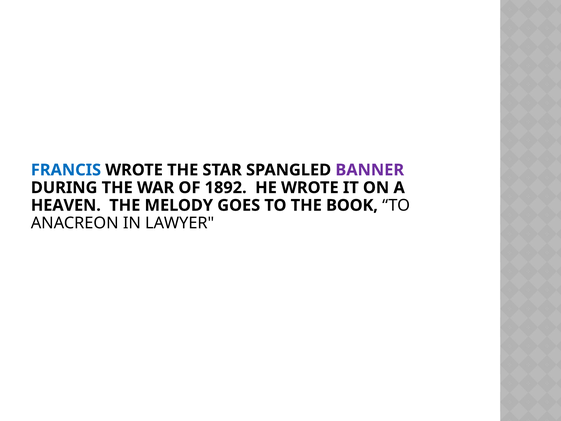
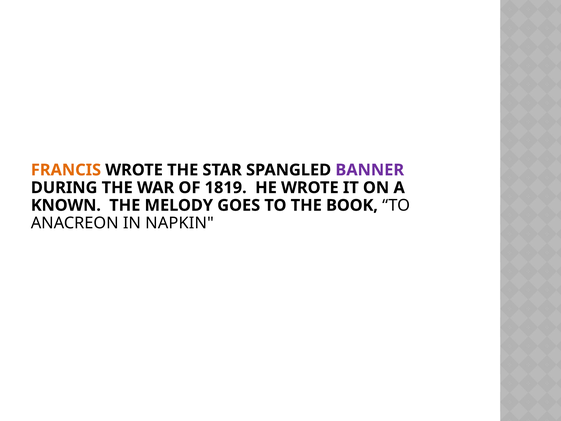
FRANCIS colour: blue -> orange
1892: 1892 -> 1819
HEAVEN: HEAVEN -> KNOWN
LAWYER: LAWYER -> NAPKIN
